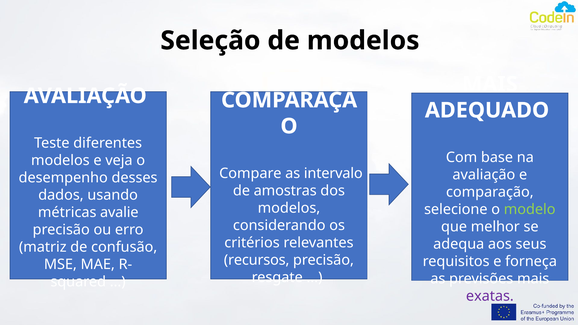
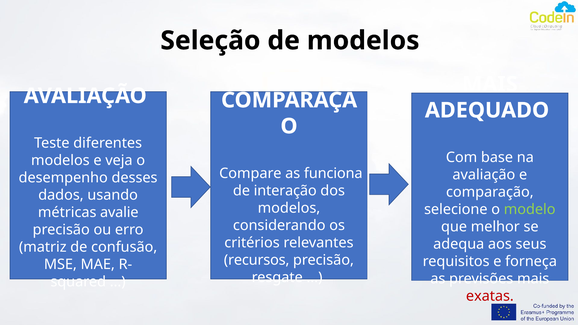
intervalo: intervalo -> funciona
amostras: amostras -> interação
exatas colour: purple -> red
